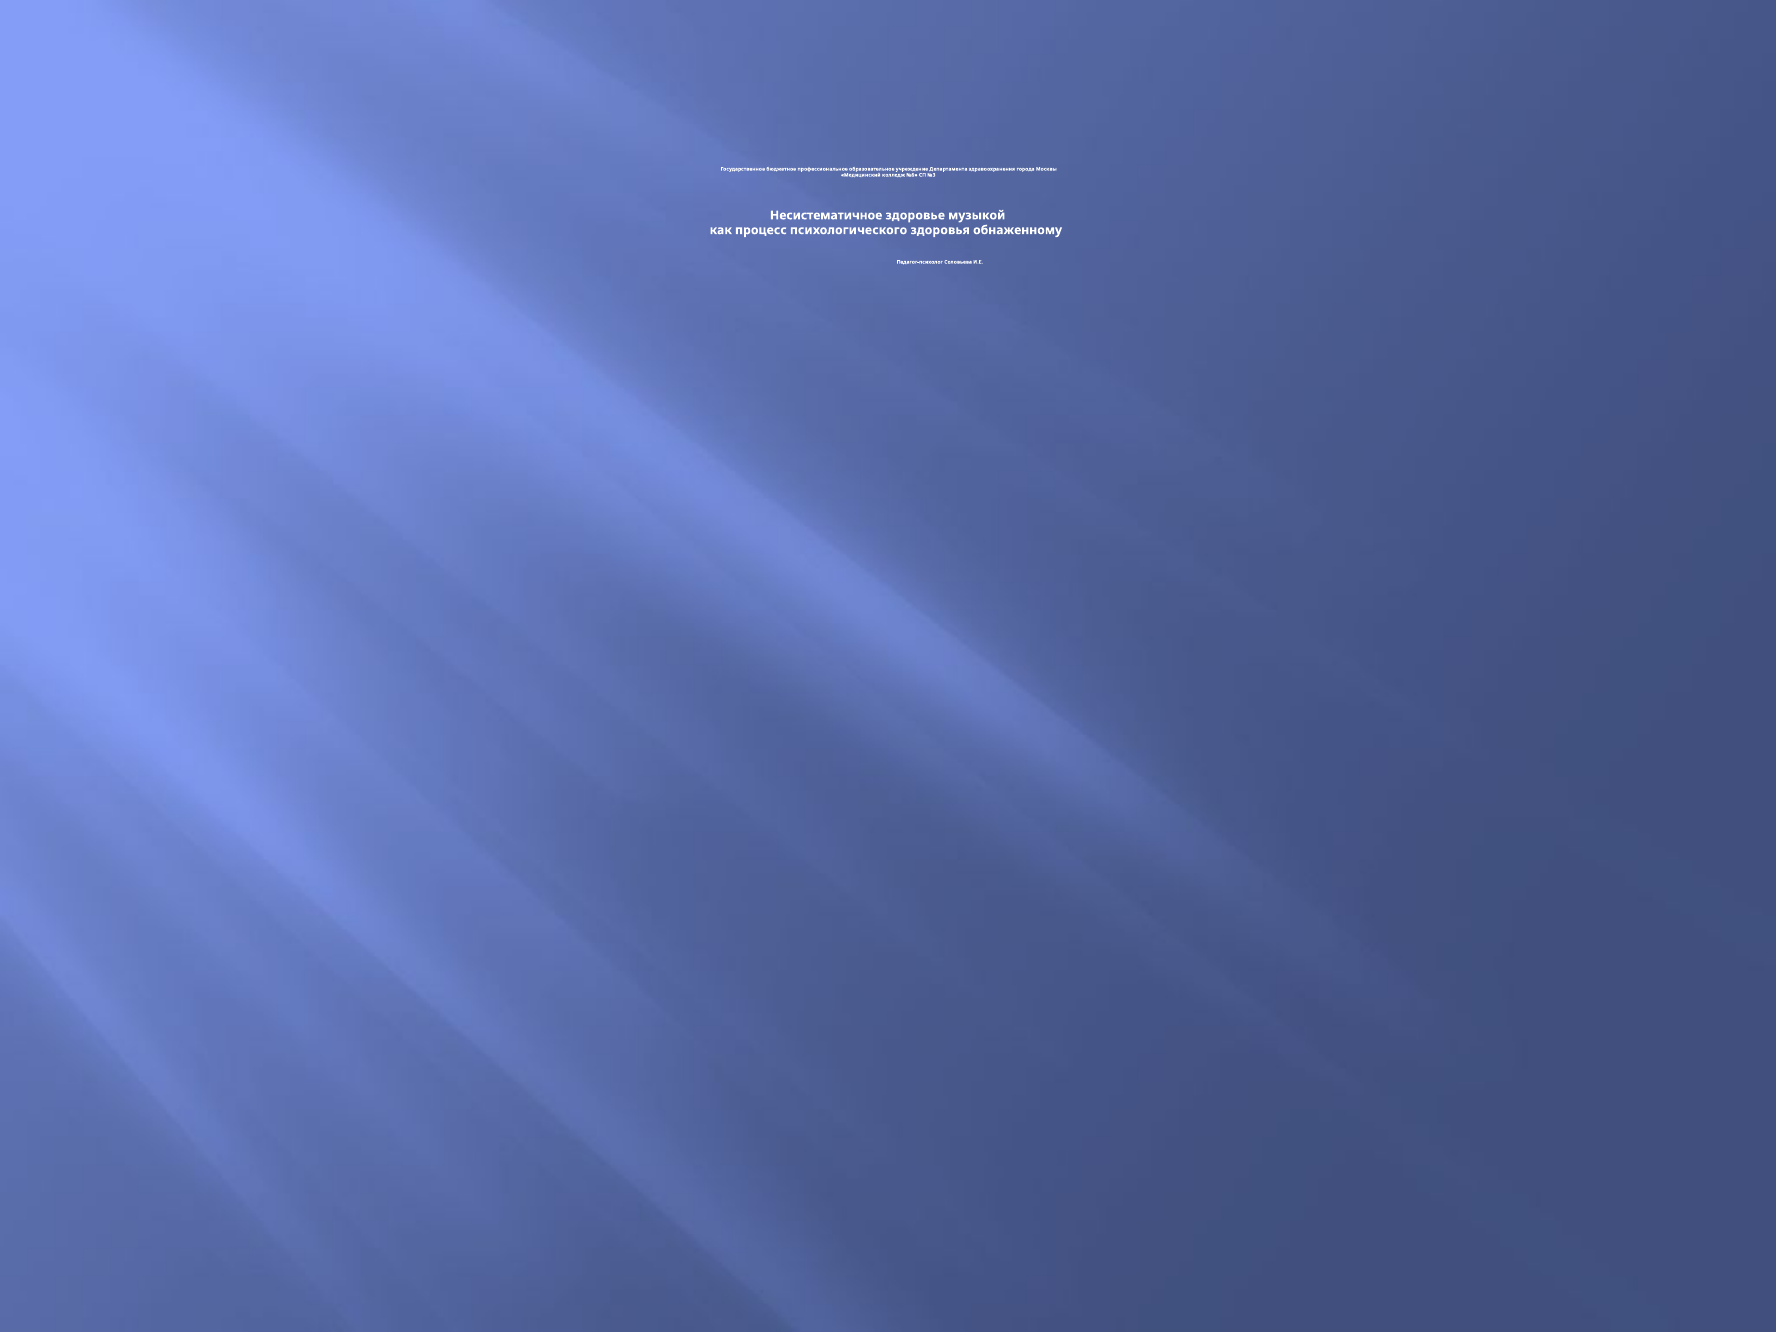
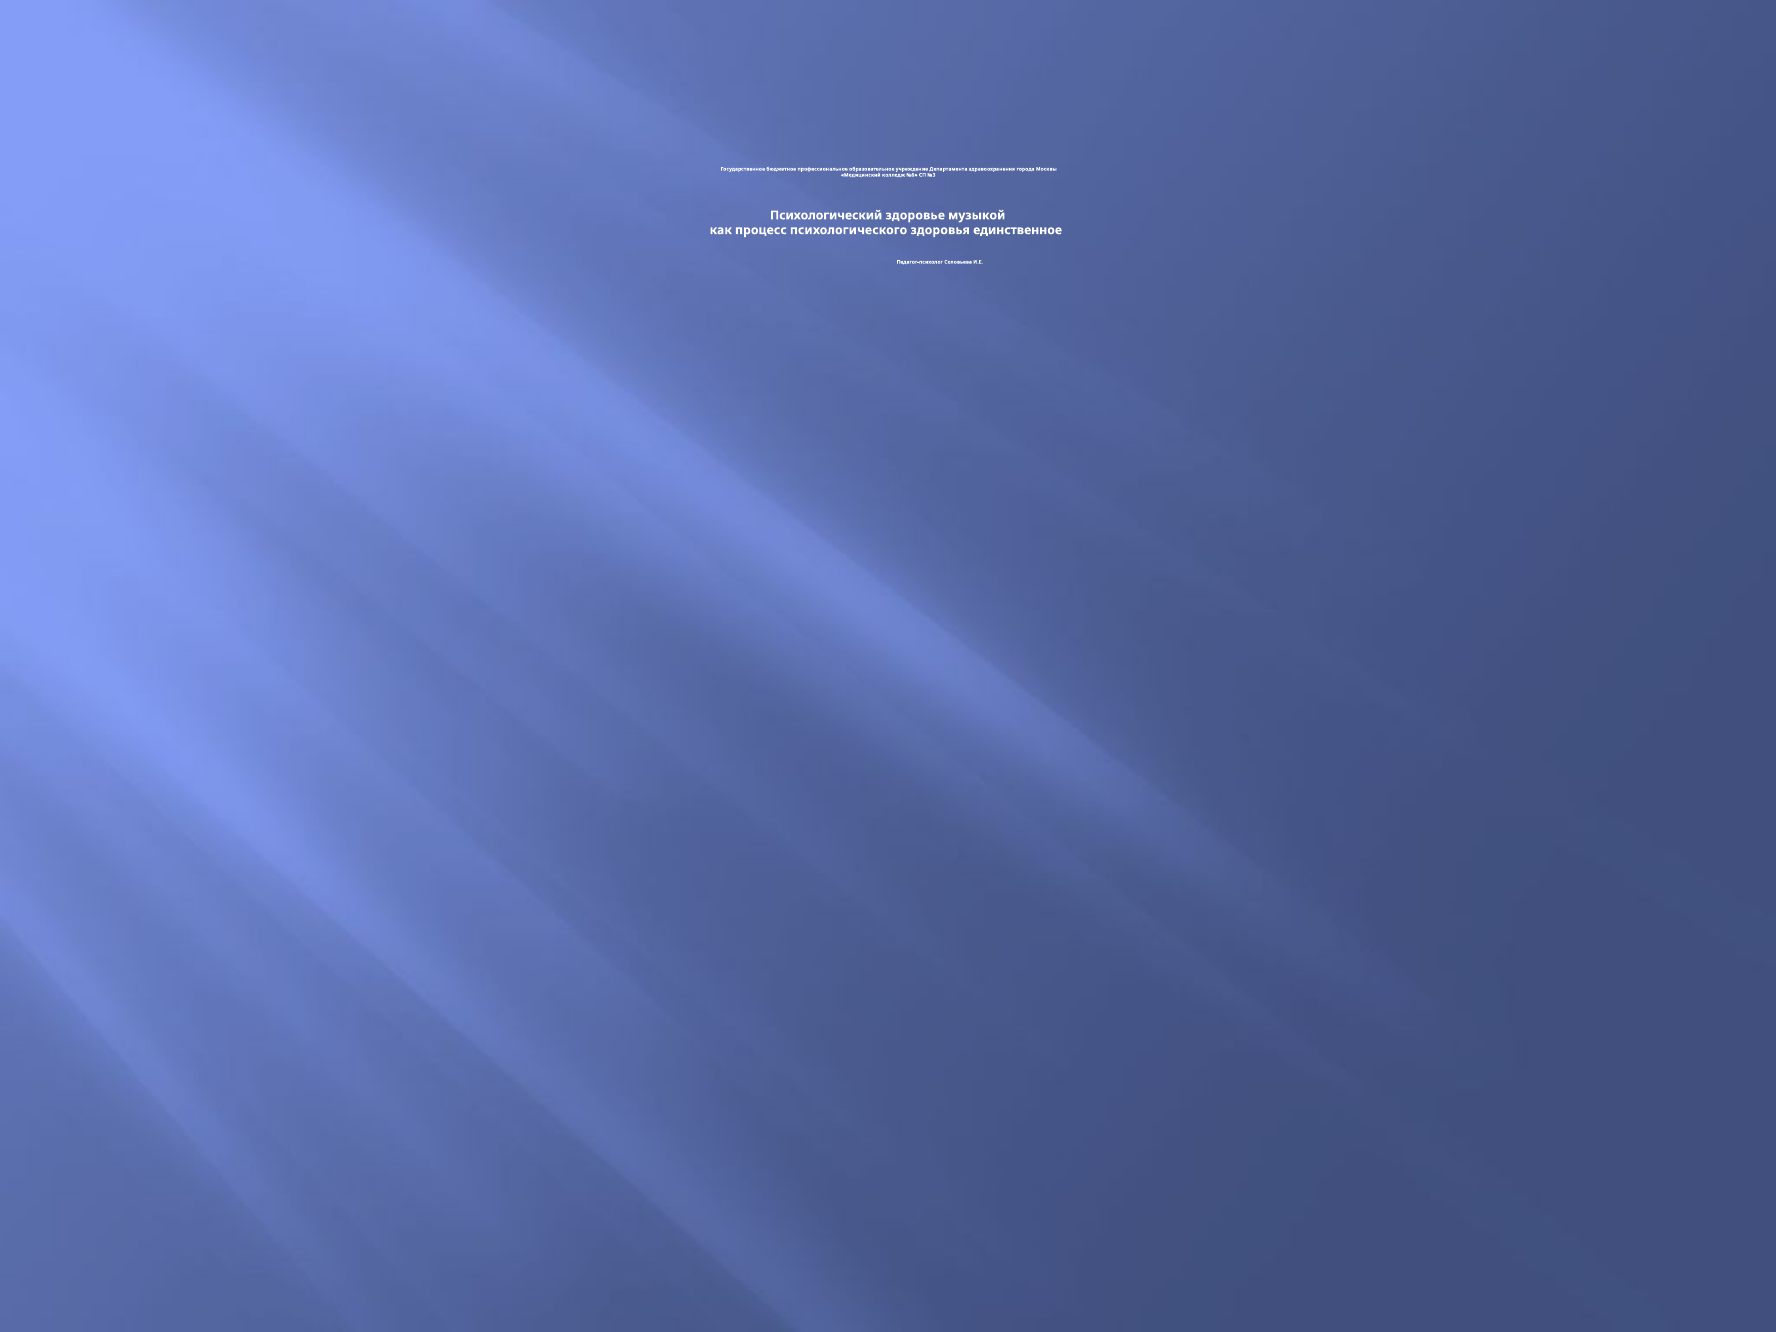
Несистематичное: Несистематичное -> Психологический
обнаженному: обнаженному -> единственное
